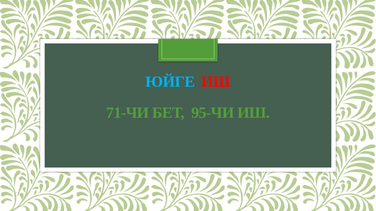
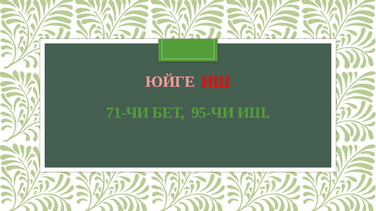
ЮЙГЕ colour: light blue -> pink
